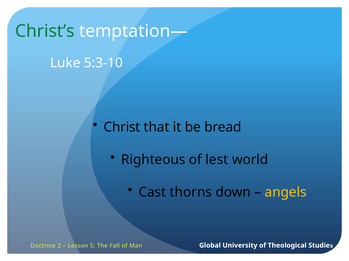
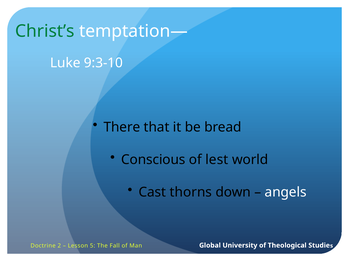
5:3-10: 5:3-10 -> 9:3-10
Christ: Christ -> There
Righteous: Righteous -> Conscious
angels colour: yellow -> white
